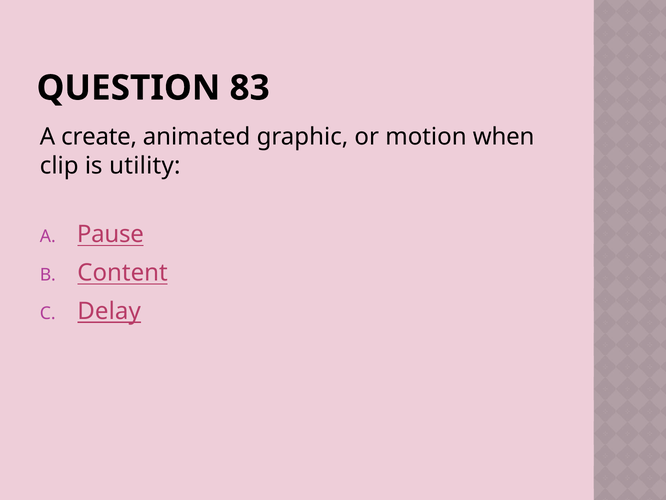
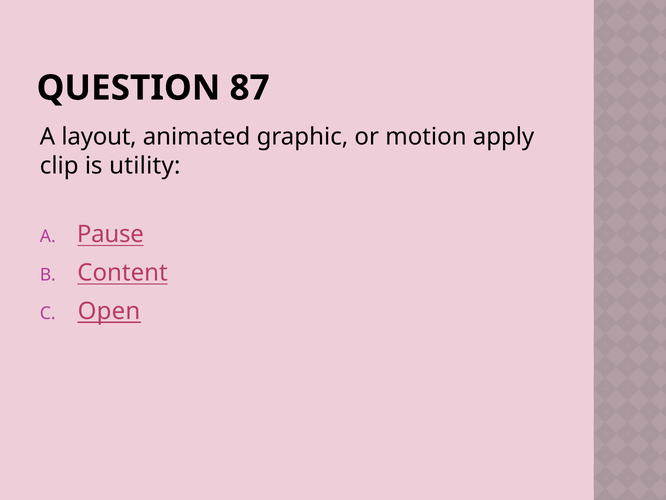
83: 83 -> 87
create: create -> layout
when: when -> apply
Delay: Delay -> Open
